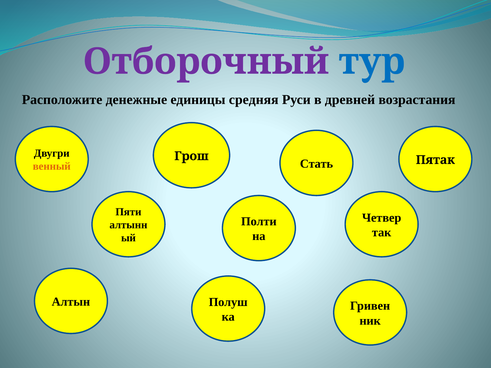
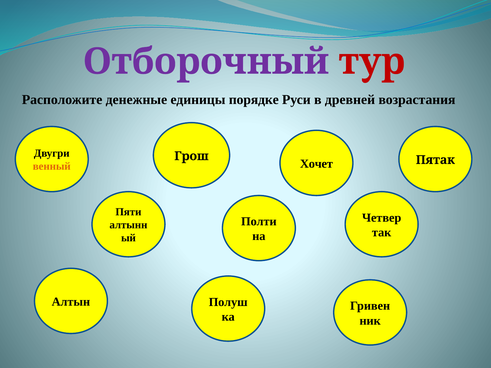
тур colour: blue -> red
средняя: средняя -> порядке
Стать: Стать -> Хочет
